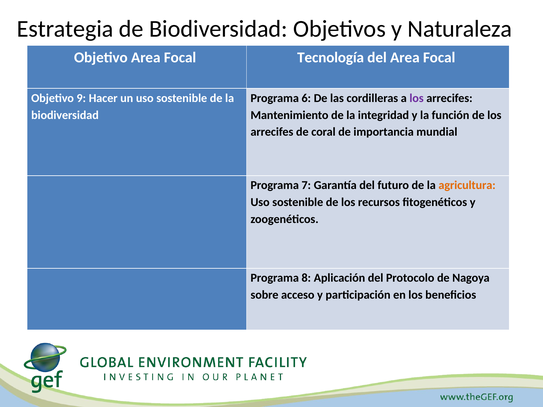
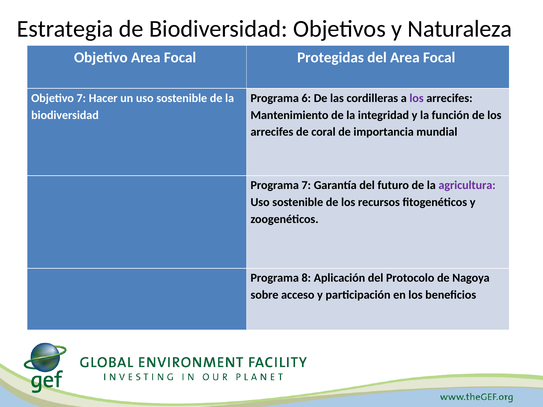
Tecnología: Tecnología -> Protegidas
Objetivo 9: 9 -> 7
agricultura colour: orange -> purple
